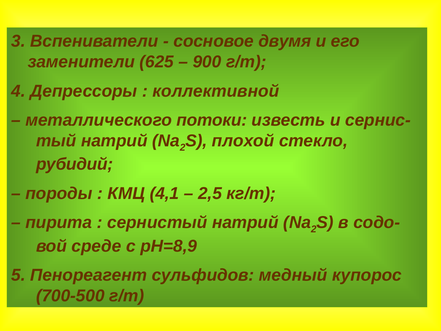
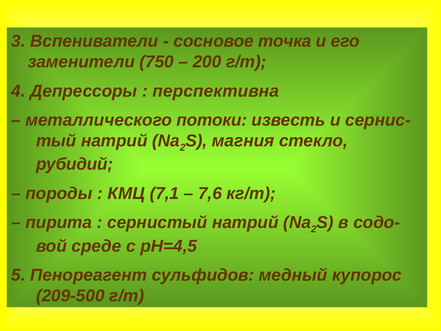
двумя: двумя -> точка
625: 625 -> 750
900: 900 -> 200
коллективной: коллективной -> перспективна
плохой: плохой -> магния
4,1: 4,1 -> 7,1
2,5: 2,5 -> 7,6
рН=8,9: рН=8,9 -> рН=4,5
700-500: 700-500 -> 209-500
